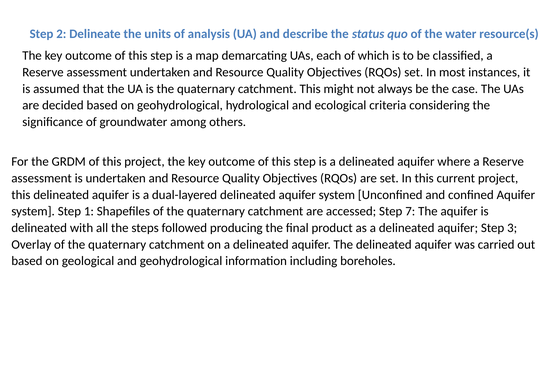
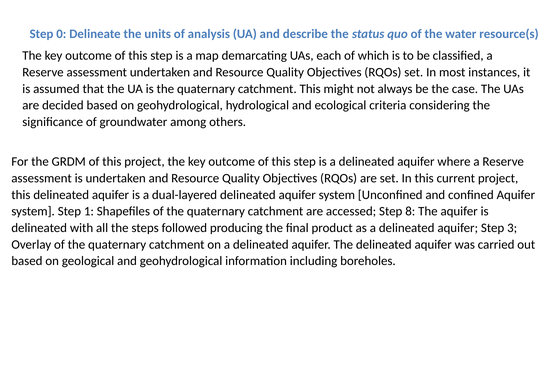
2: 2 -> 0
7: 7 -> 8
